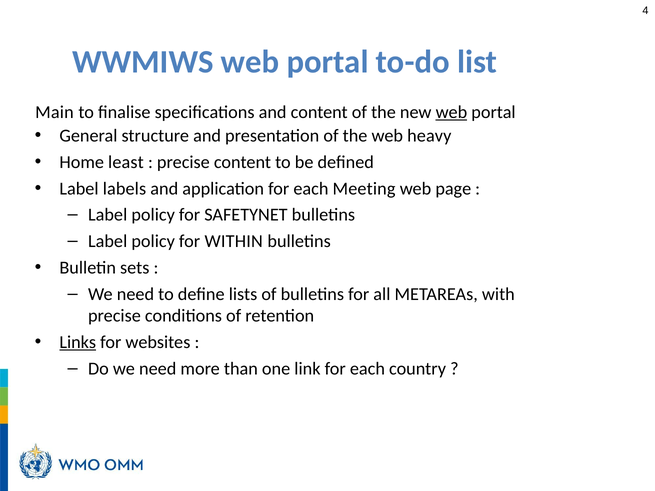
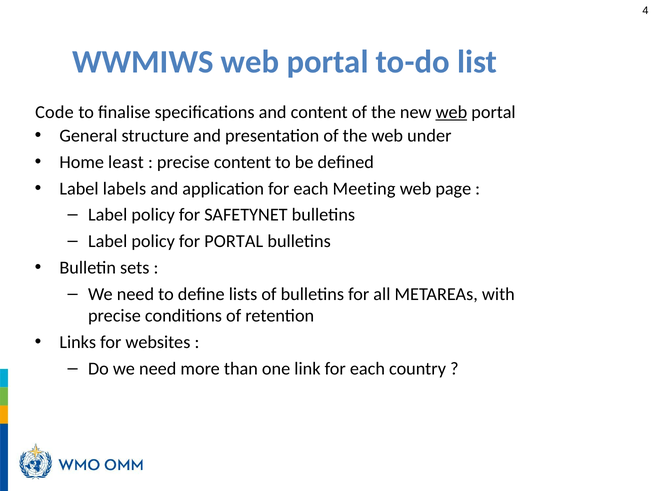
Main: Main -> Code
heavy: heavy -> under
for WITHIN: WITHIN -> PORTAL
Links underline: present -> none
